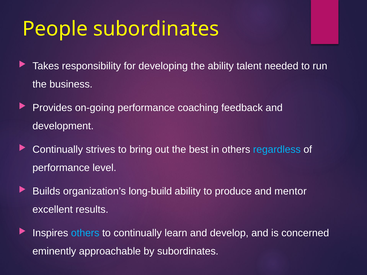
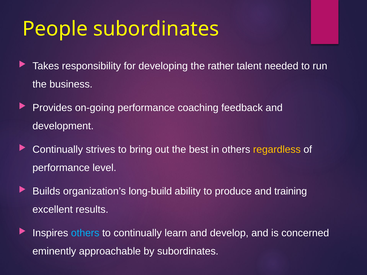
the ability: ability -> rather
regardless colour: light blue -> yellow
mentor: mentor -> training
